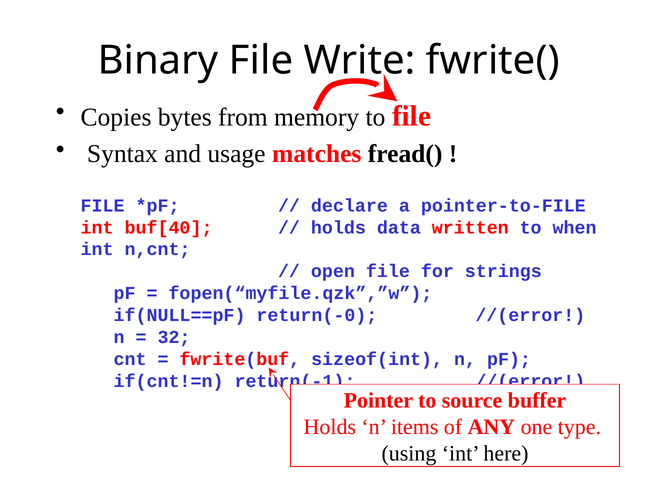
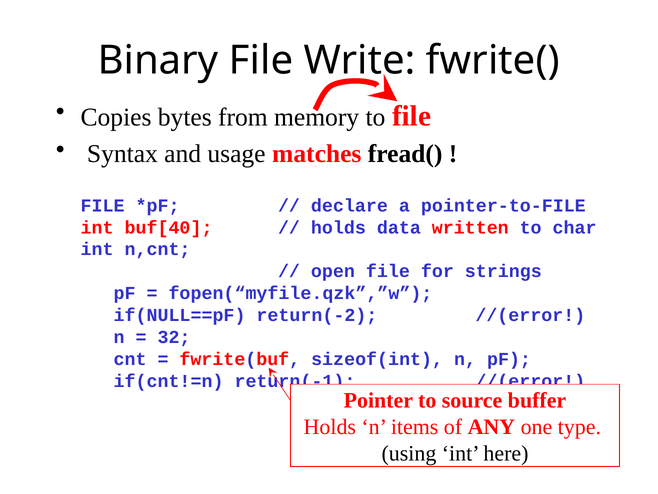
when: when -> char
return(-0: return(-0 -> return(-2
